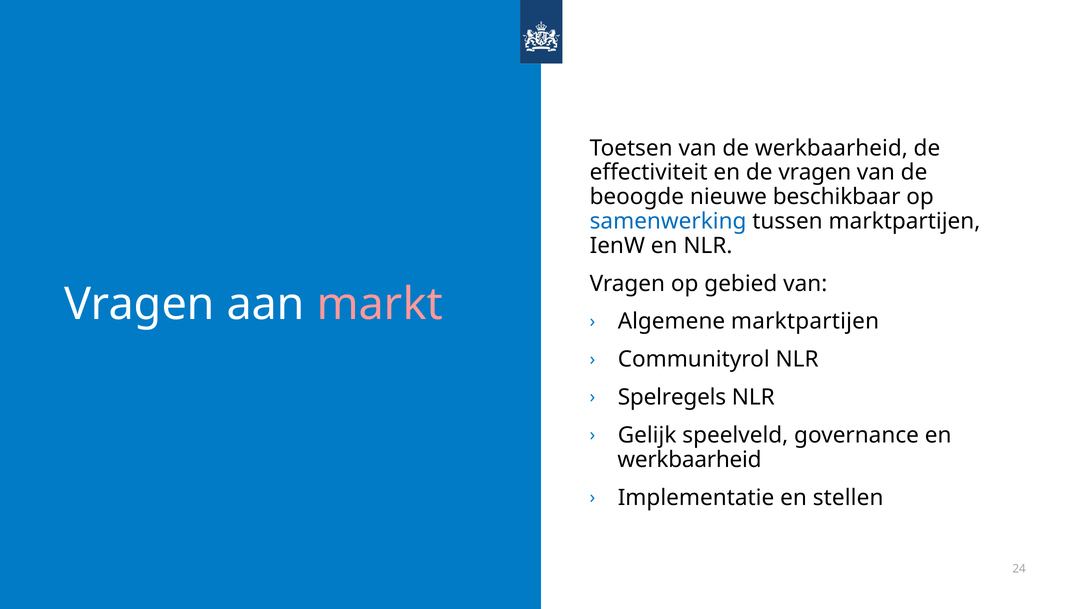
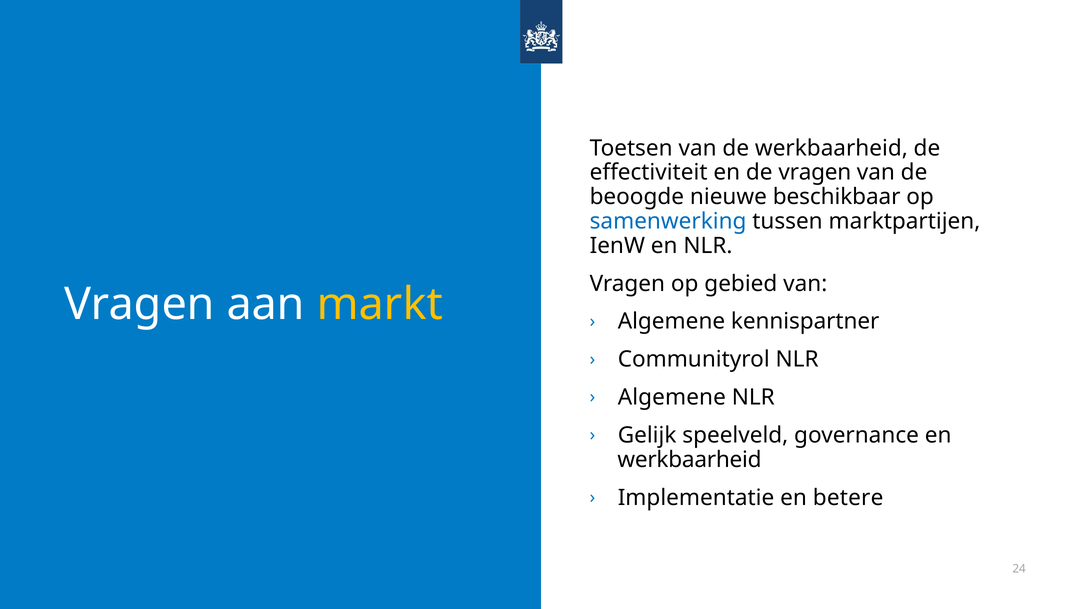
markt colour: pink -> yellow
Algemene marktpartijen: marktpartijen -> kennispartner
Spelregels at (672, 397): Spelregels -> Algemene
stellen: stellen -> betere
